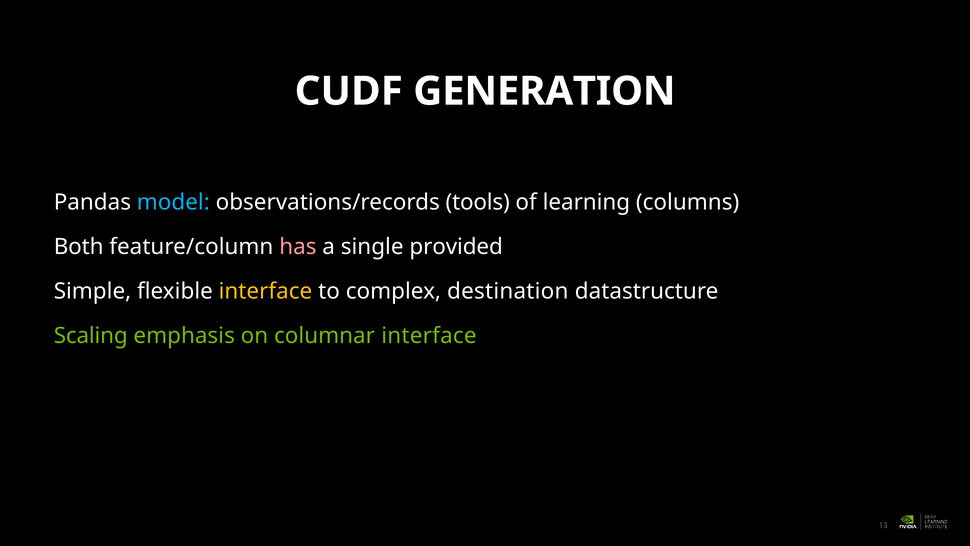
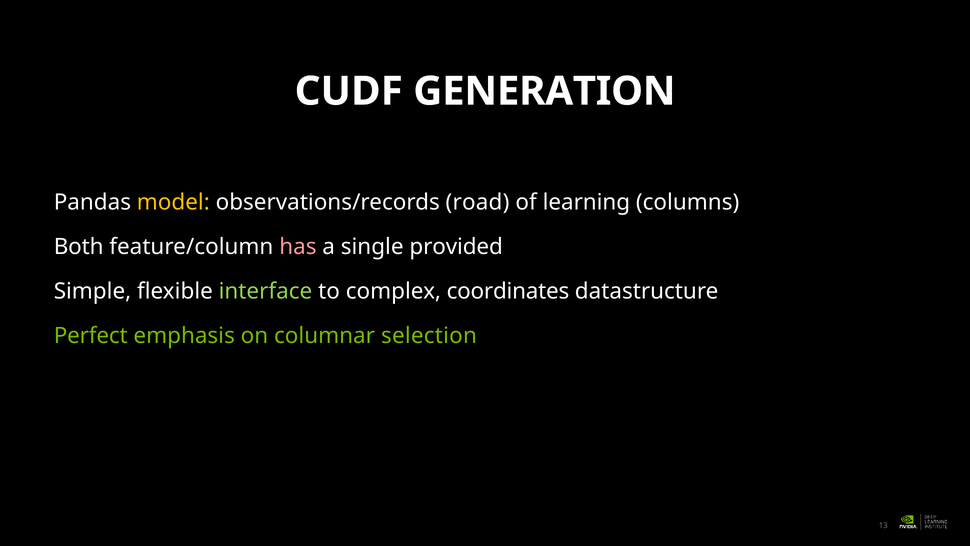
model colour: light blue -> yellow
tools: tools -> road
interface at (265, 291) colour: yellow -> light green
destination: destination -> coordinates
Scaling: Scaling -> Perfect
columnar interface: interface -> selection
